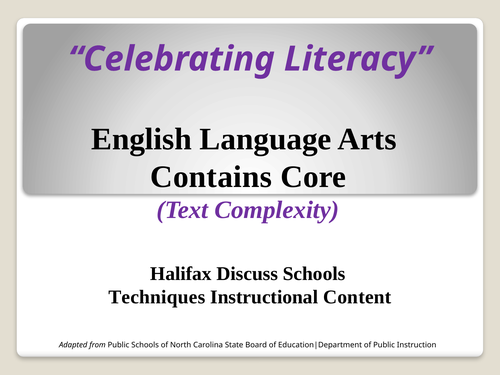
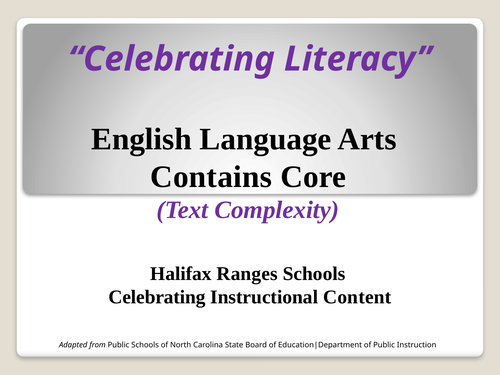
Discuss: Discuss -> Ranges
Techniques at (157, 297): Techniques -> Celebrating
